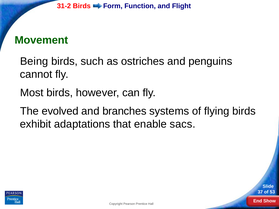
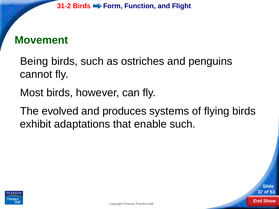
branches: branches -> produces
enable sacs: sacs -> such
